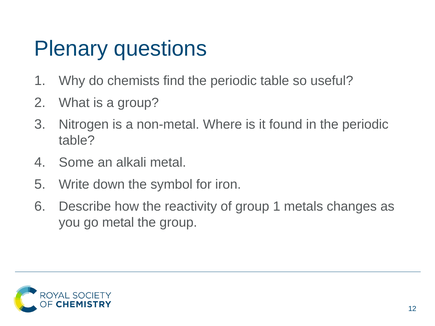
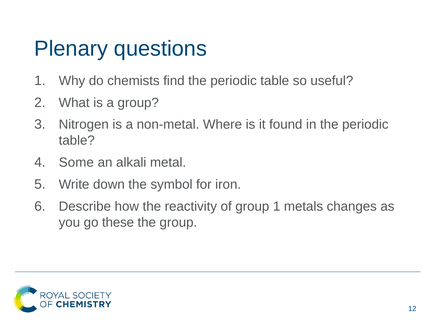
go metal: metal -> these
